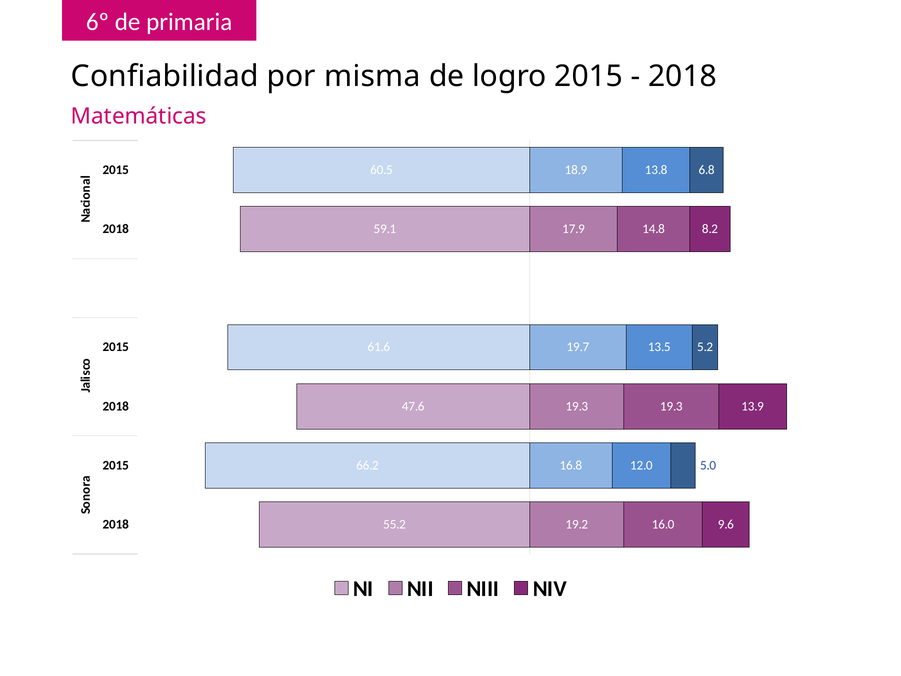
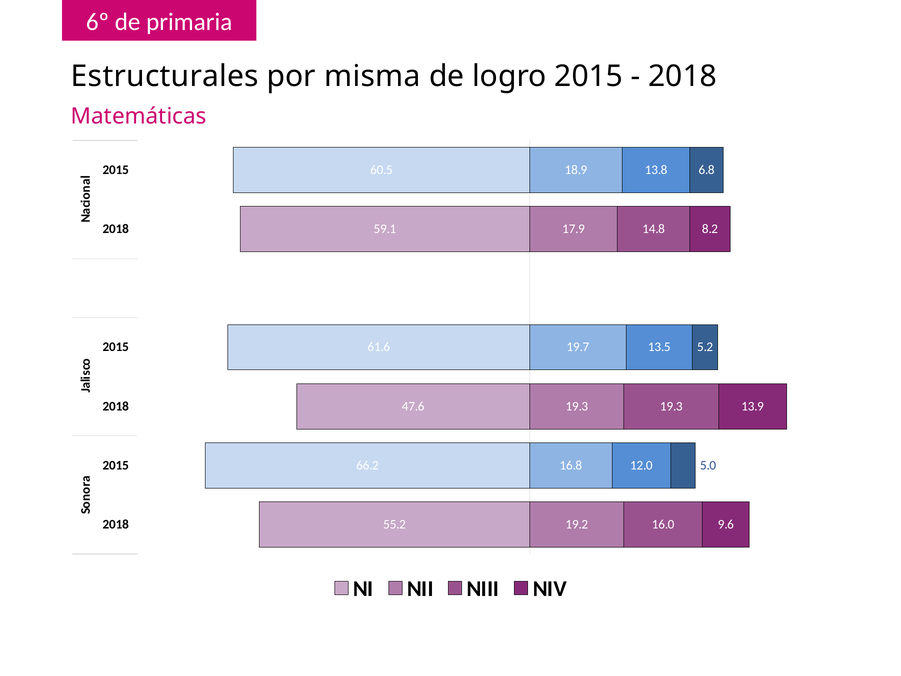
Confiabilidad: Confiabilidad -> Estructurales
